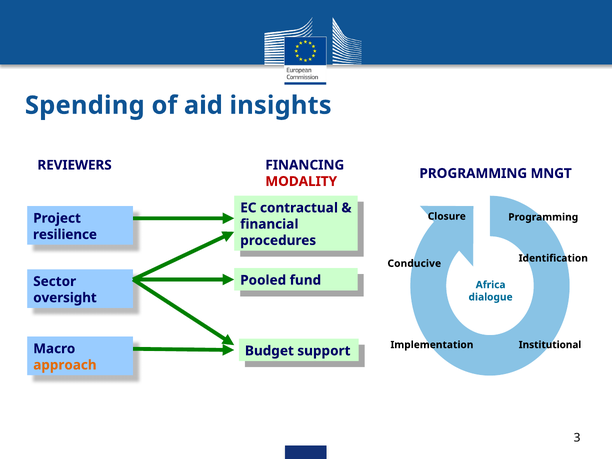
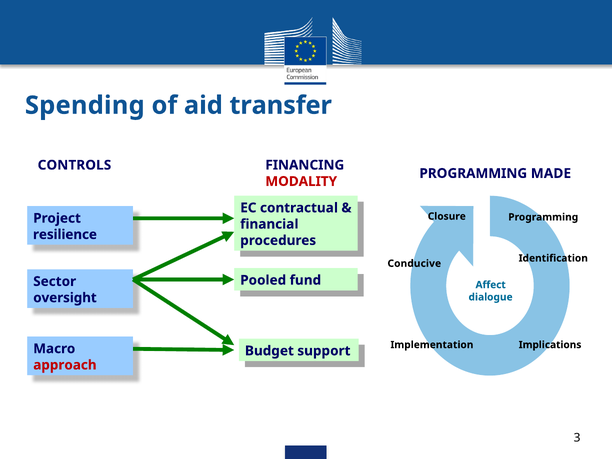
insights: insights -> transfer
REVIEWERS: REVIEWERS -> CONTROLS
MNGT: MNGT -> MADE
Africa: Africa -> Affect
Institutional: Institutional -> Implications
approach colour: orange -> red
